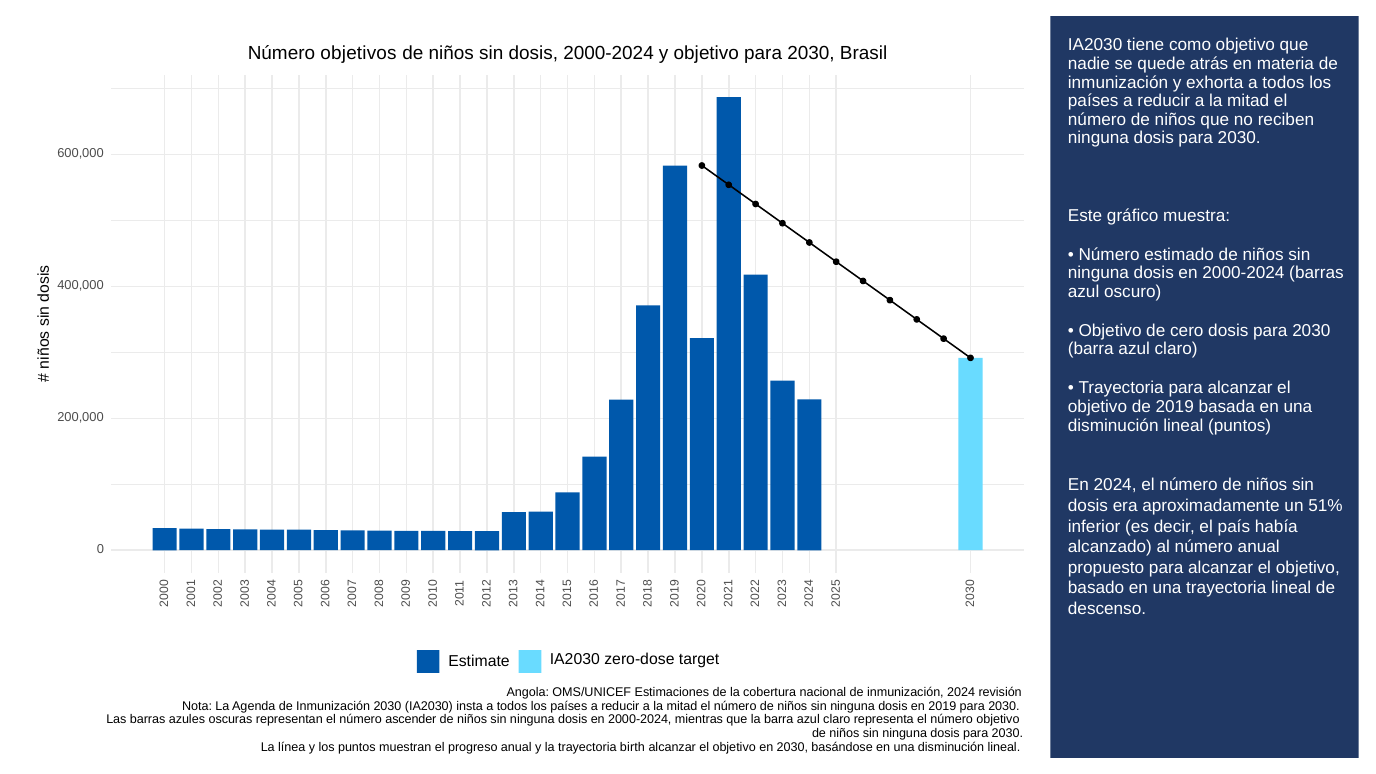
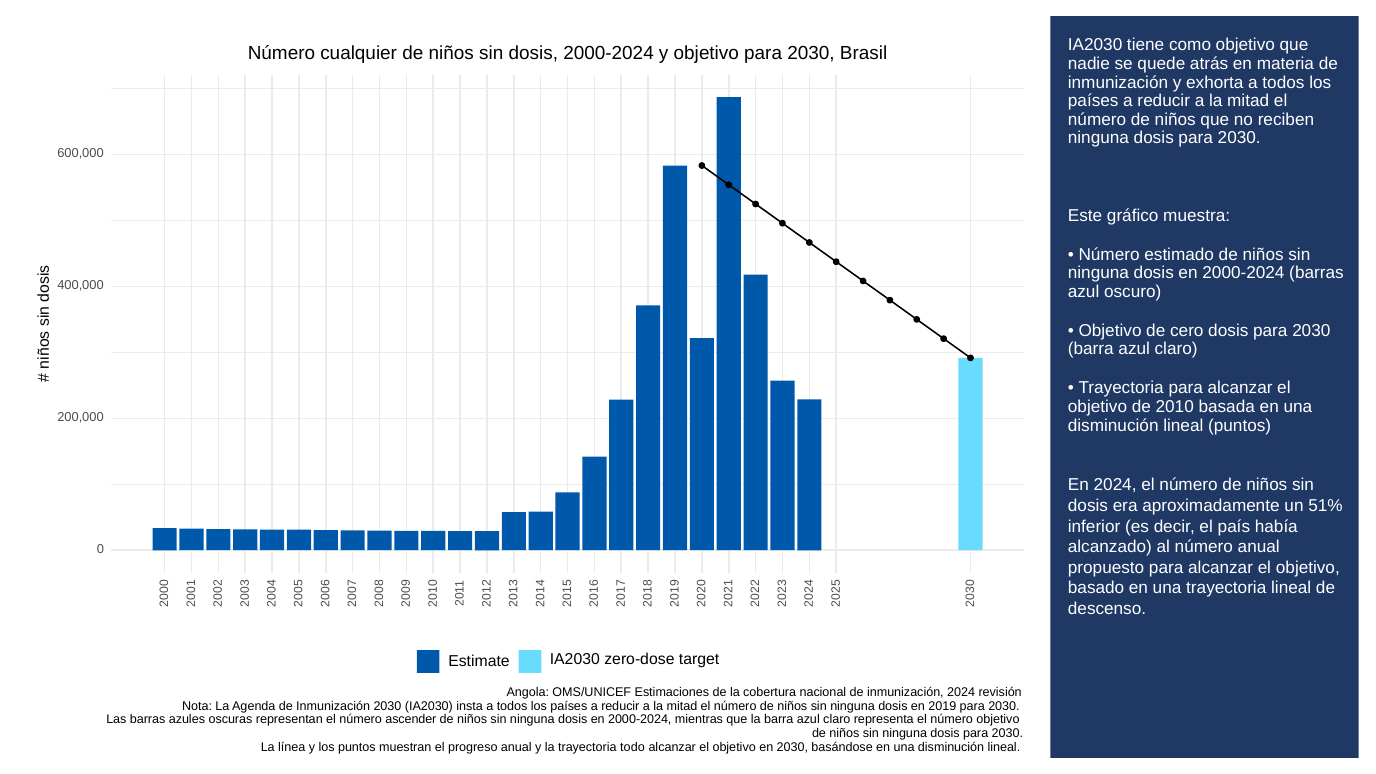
objetivos: objetivos -> cualquier
de 2019: 2019 -> 2010
birth: birth -> todo
